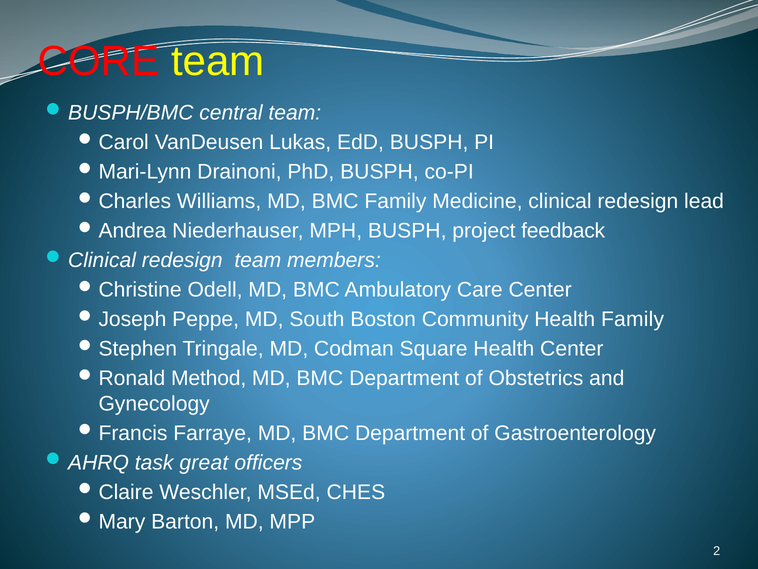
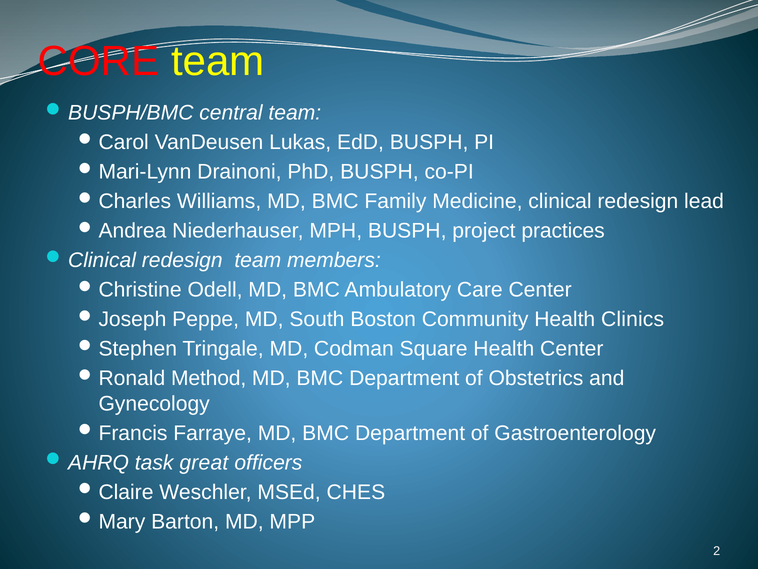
feedback: feedback -> practices
Health Family: Family -> Clinics
